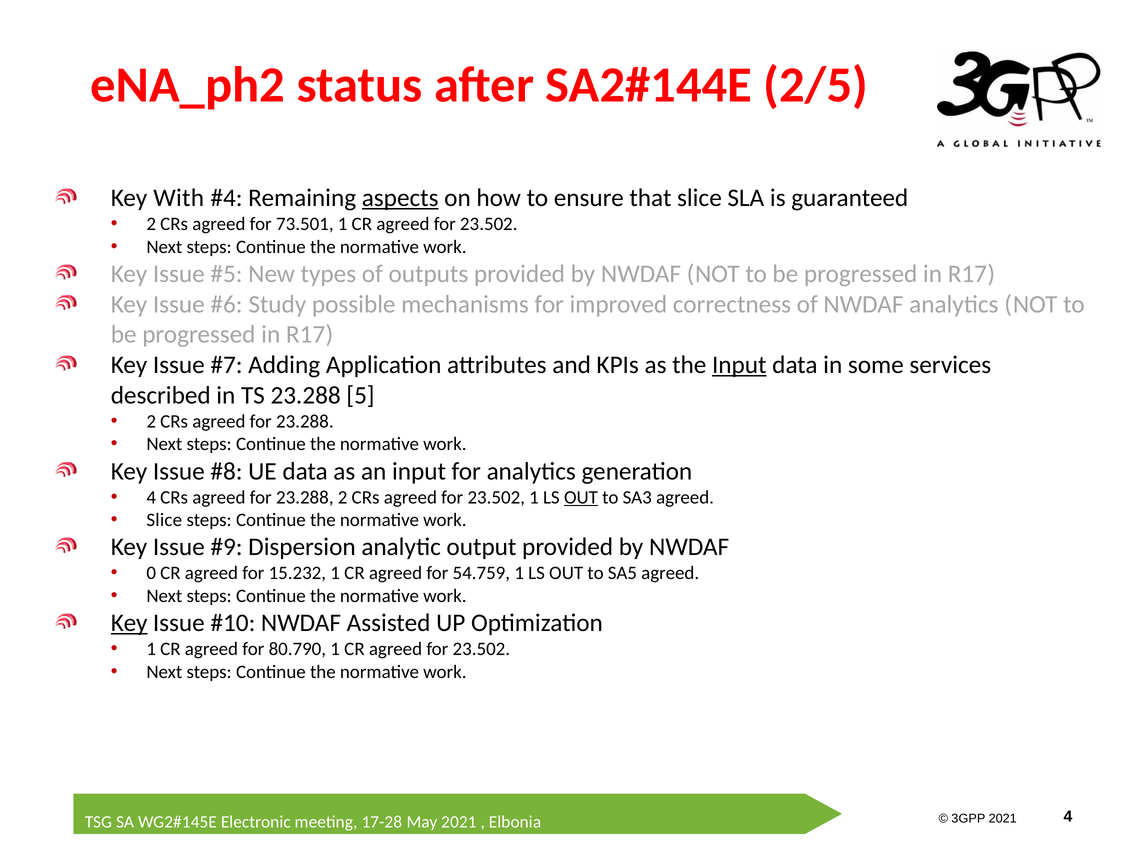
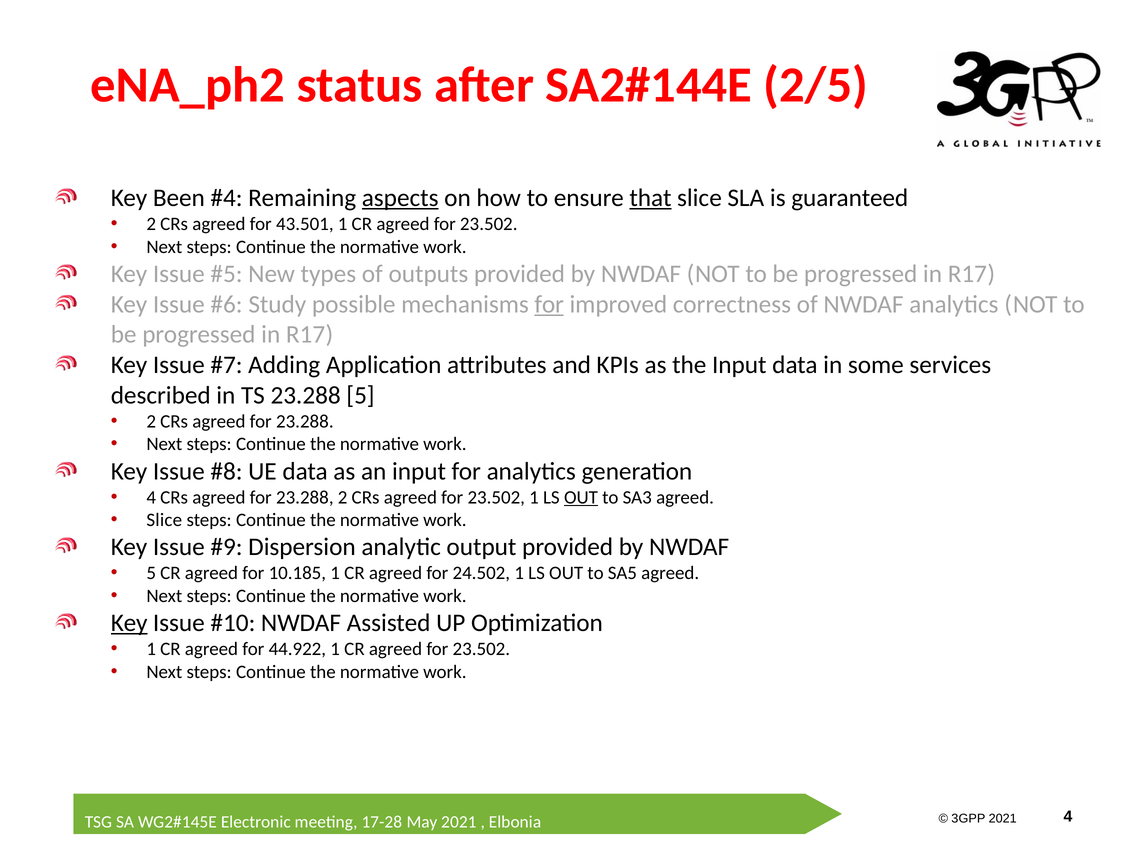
With: With -> Been
that underline: none -> present
73.501: 73.501 -> 43.501
for at (549, 304) underline: none -> present
Input at (739, 365) underline: present -> none
0 at (151, 573): 0 -> 5
15.232: 15.232 -> 10.185
54.759: 54.759 -> 24.502
80.790: 80.790 -> 44.922
